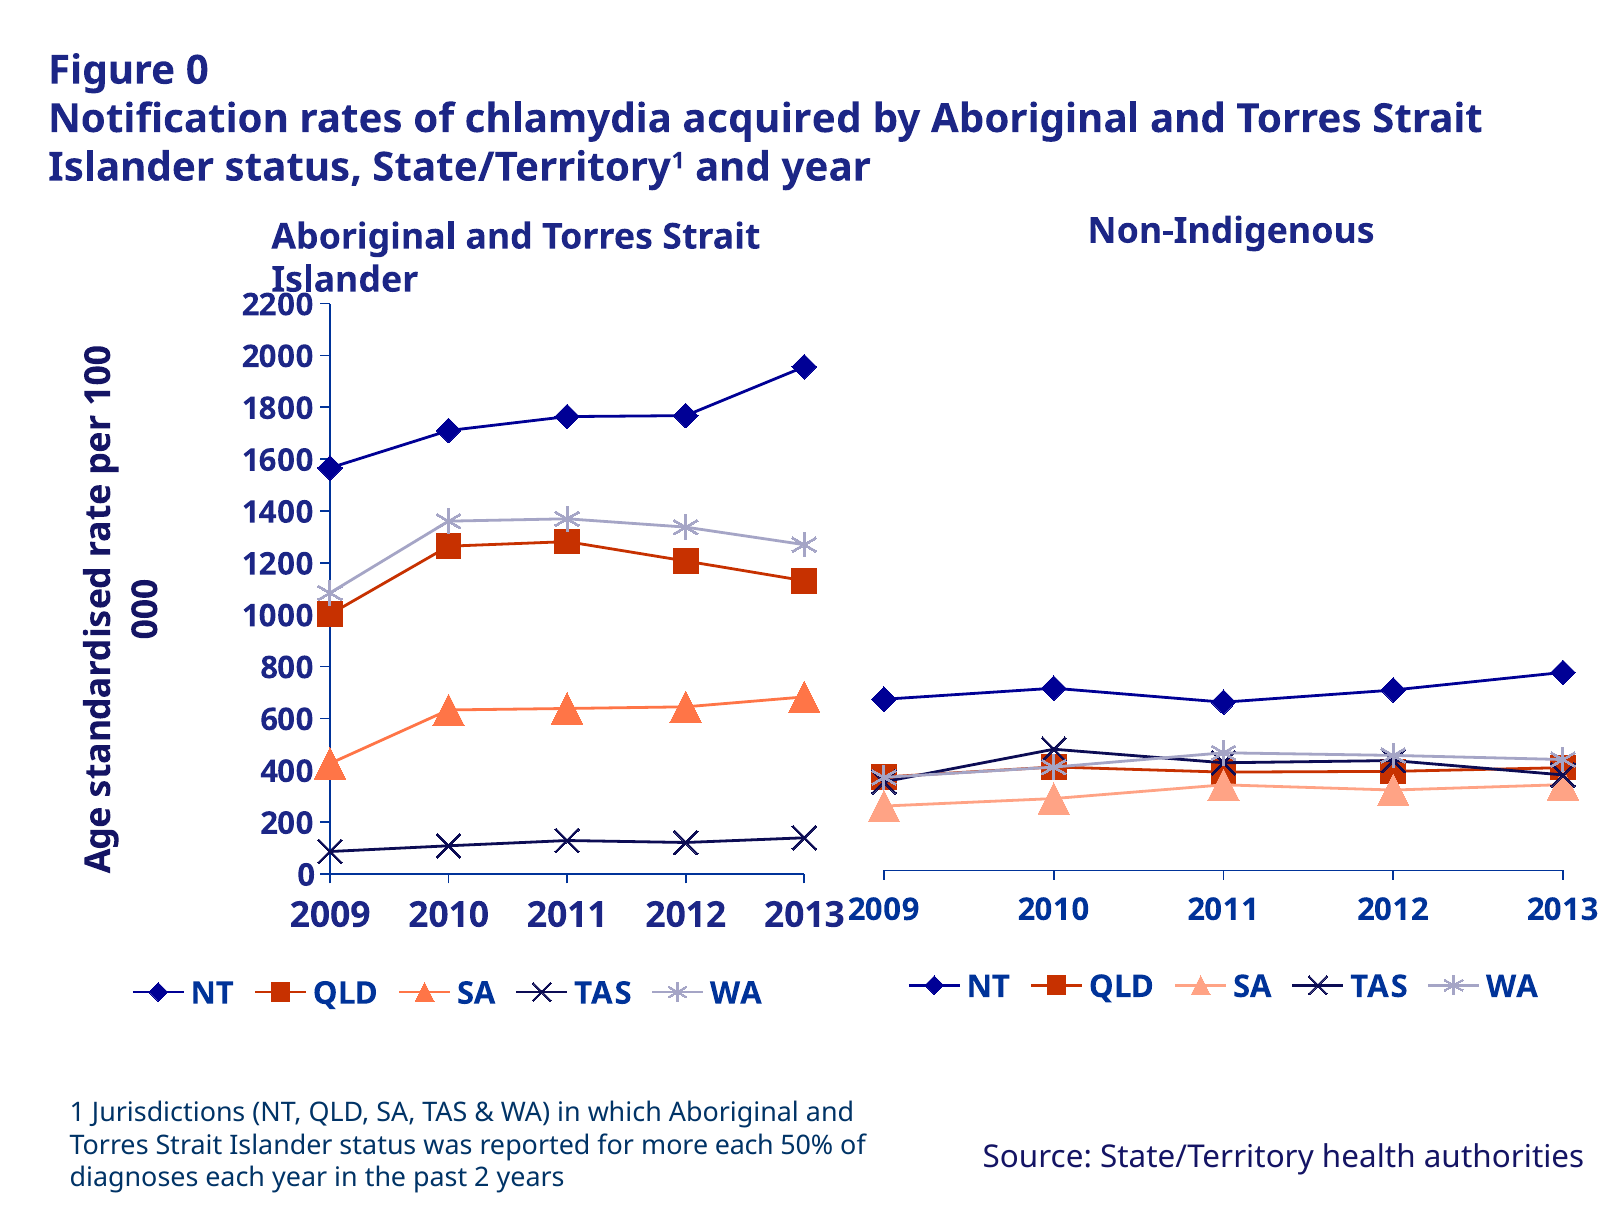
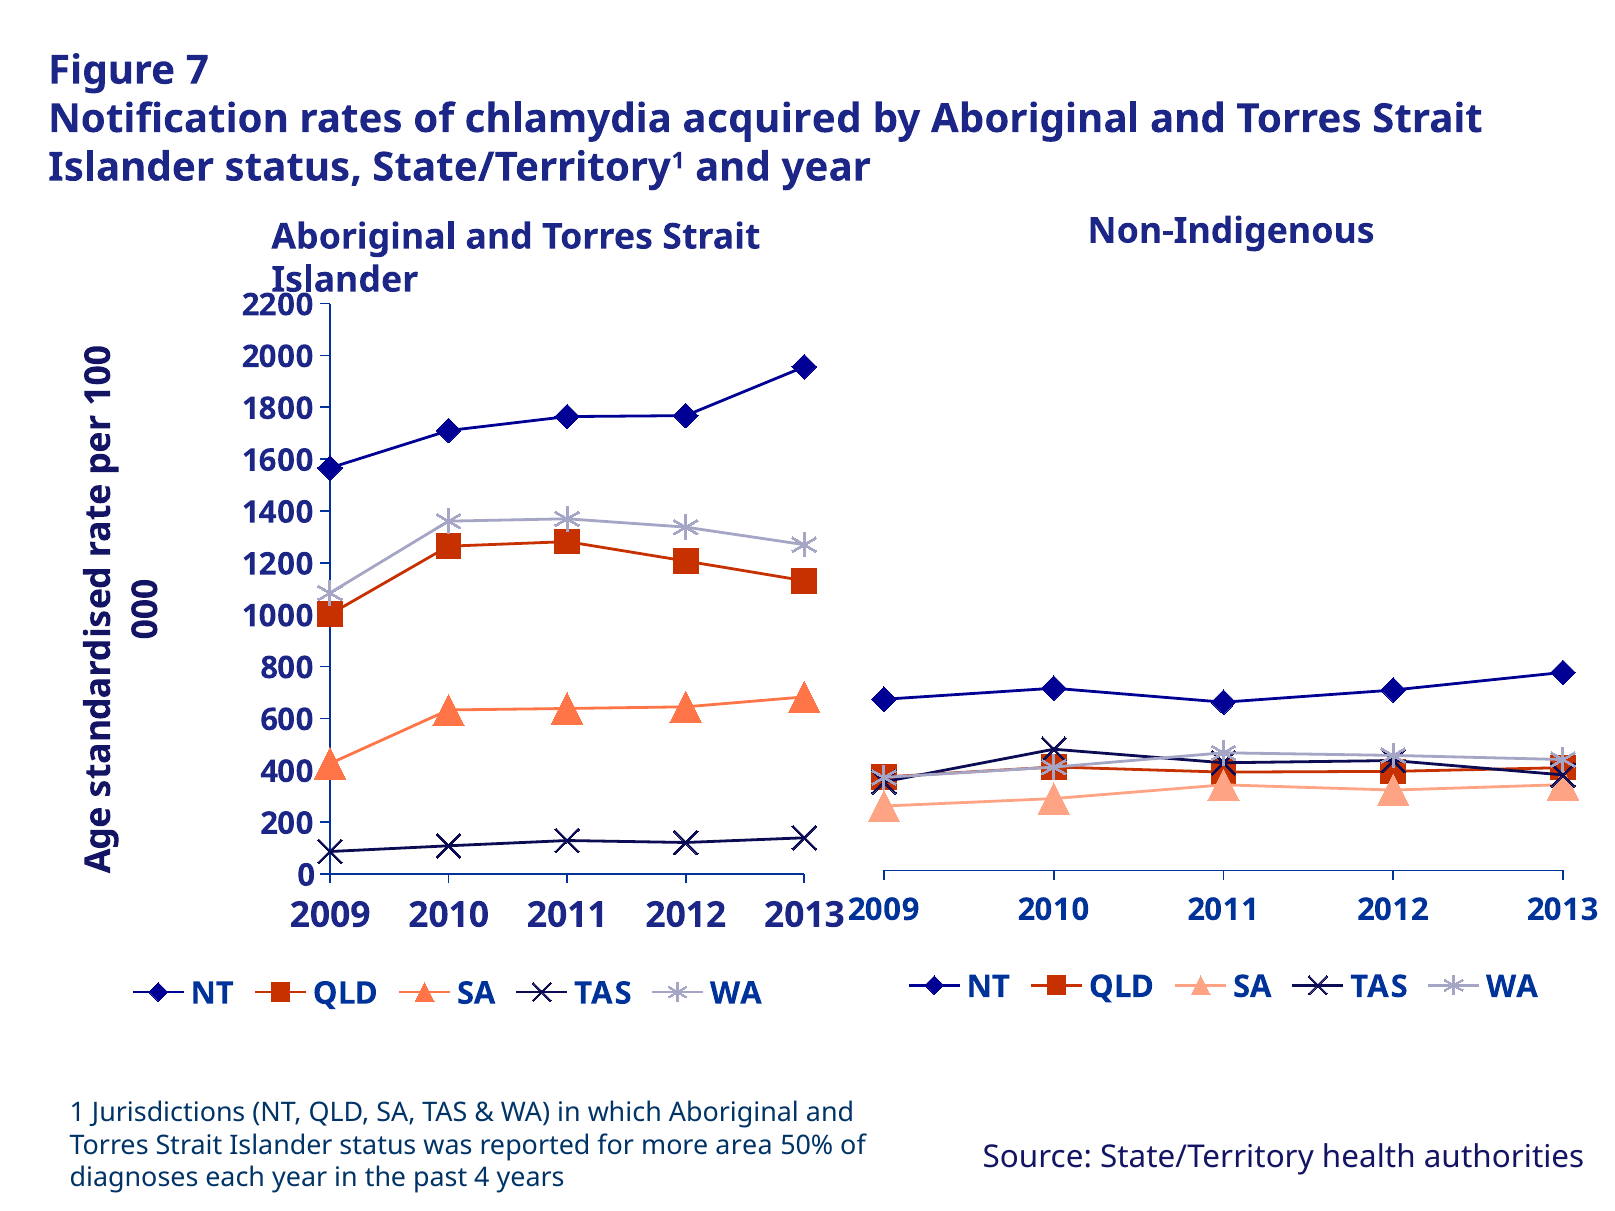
Figure 0: 0 -> 7
more each: each -> area
2: 2 -> 4
